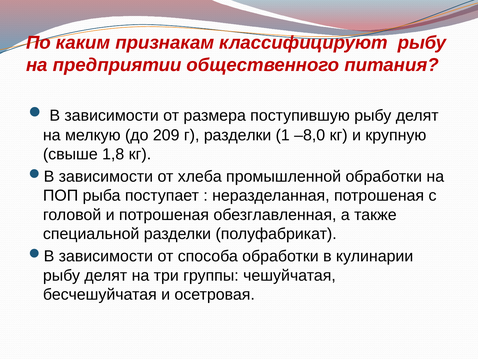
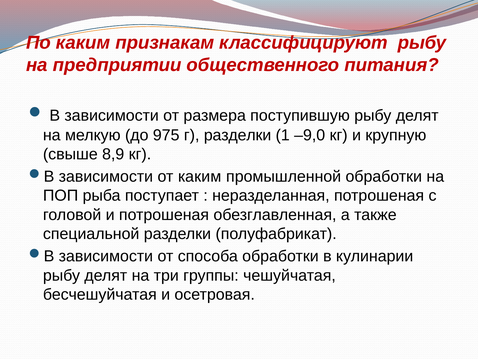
209: 209 -> 975
–8,0: –8,0 -> –9,0
1,8: 1,8 -> 8,9
от хлеба: хлеба -> каким
